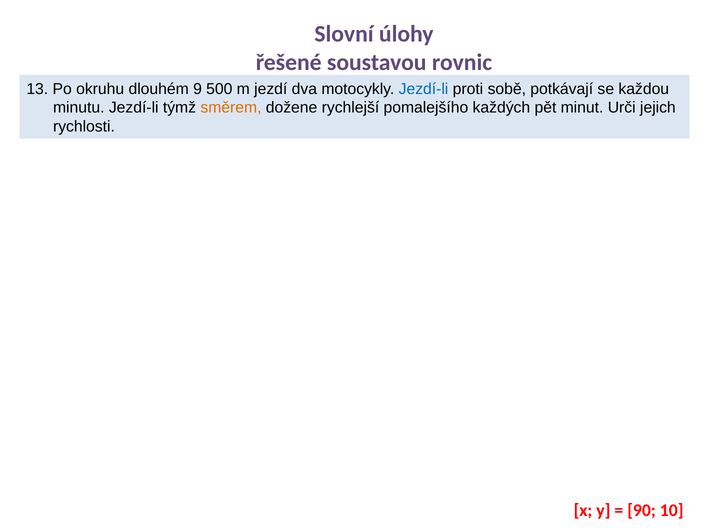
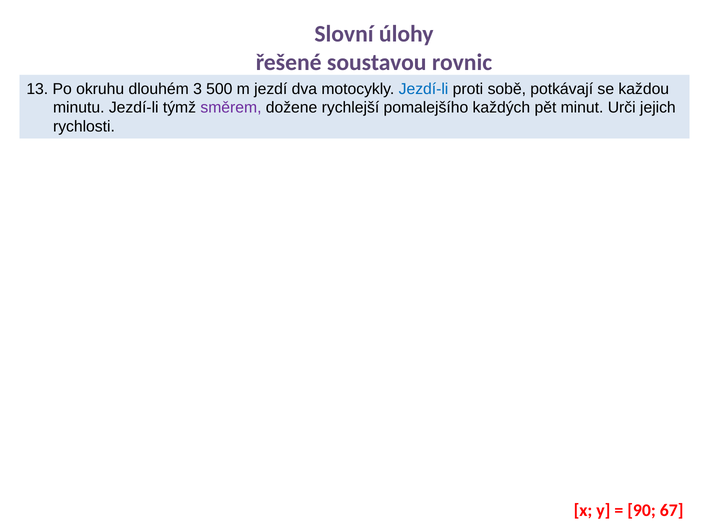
9: 9 -> 3
směrem colour: orange -> purple
10: 10 -> 67
